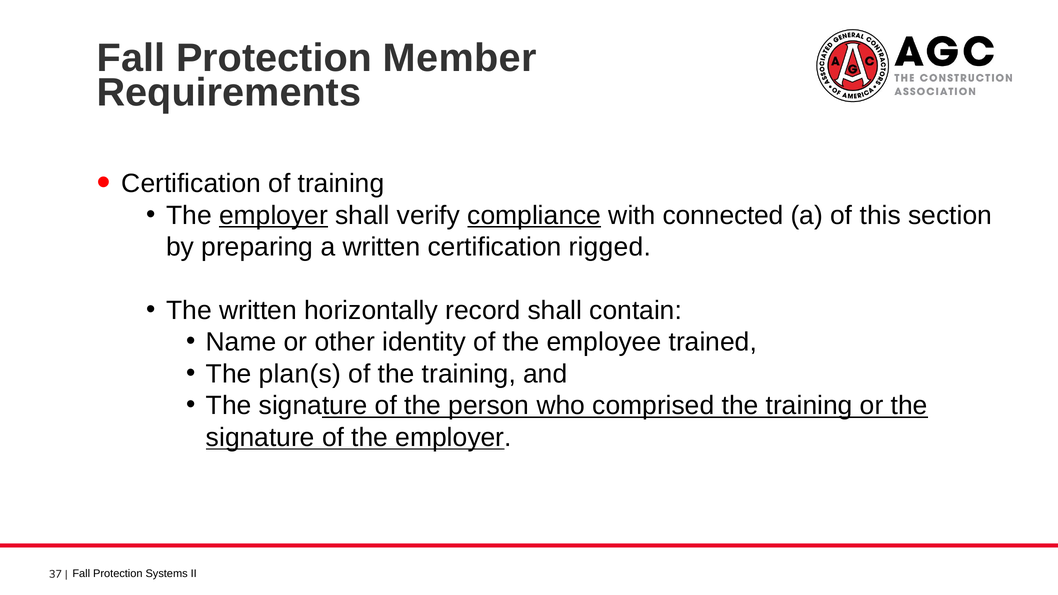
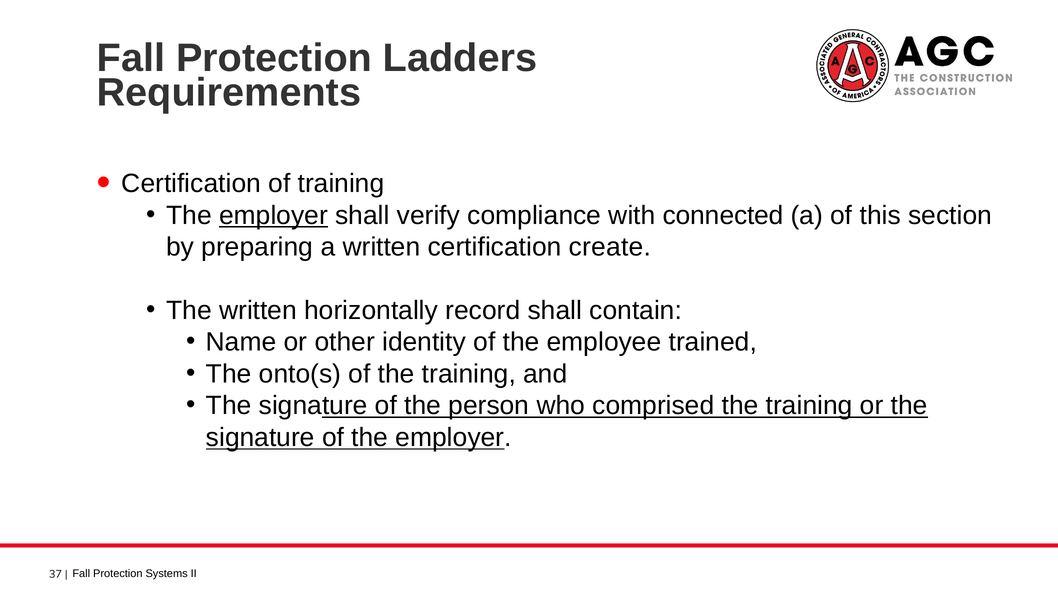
Member: Member -> Ladders
compliance underline: present -> none
rigged: rigged -> create
plan(s: plan(s -> onto(s
